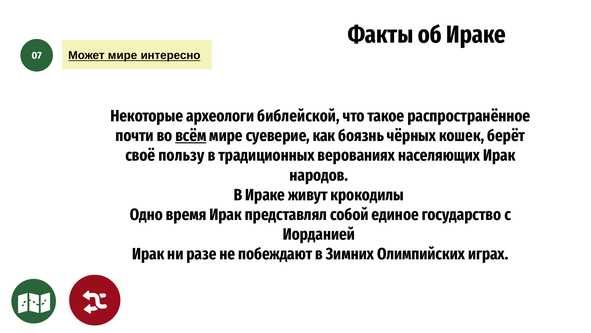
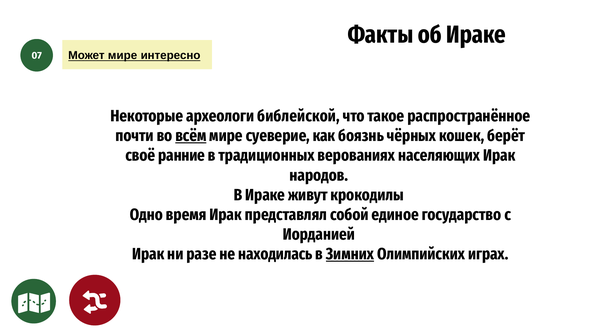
пользу: пользу -> ранние
побеждают: побеждают -> находилась
Зимних underline: none -> present
